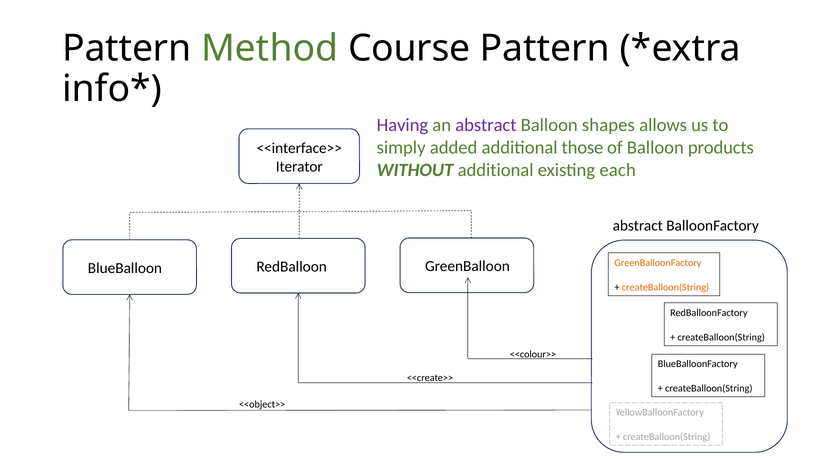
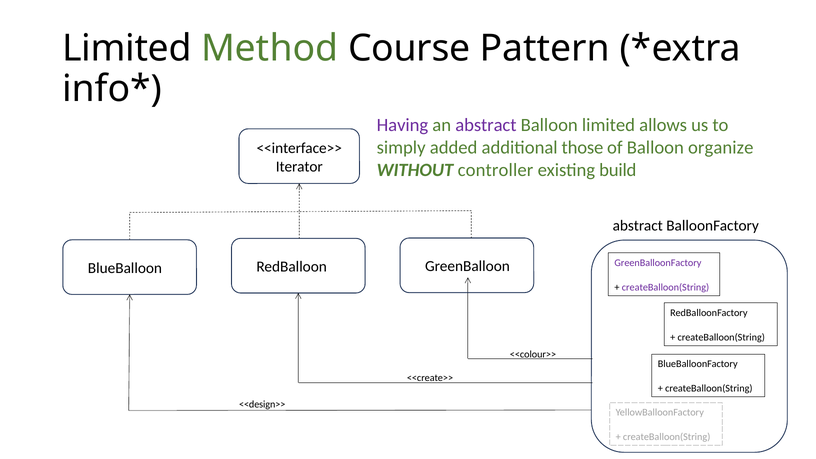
Pattern at (127, 48): Pattern -> Limited
Balloon shapes: shapes -> limited
products: products -> organize
WITHOUT additional: additional -> controller
each: each -> build
GreenBalloonFactory colour: orange -> purple
createBalloon(String at (665, 287) colour: orange -> purple
<<object>>: <<object>> -> <<design>>
